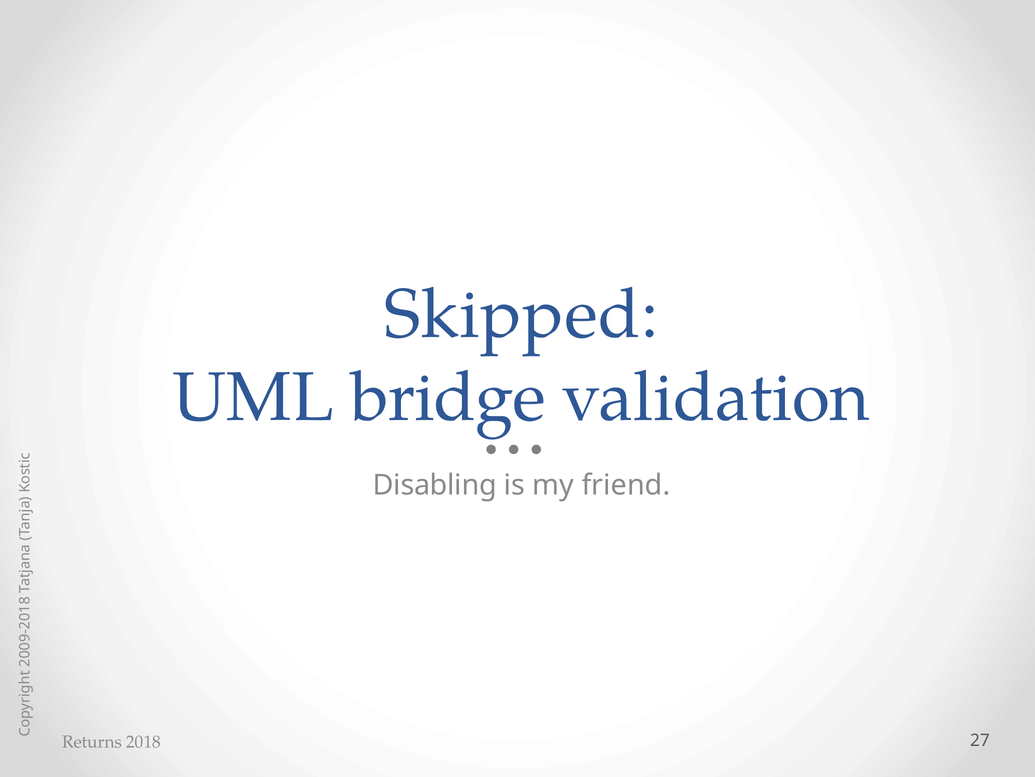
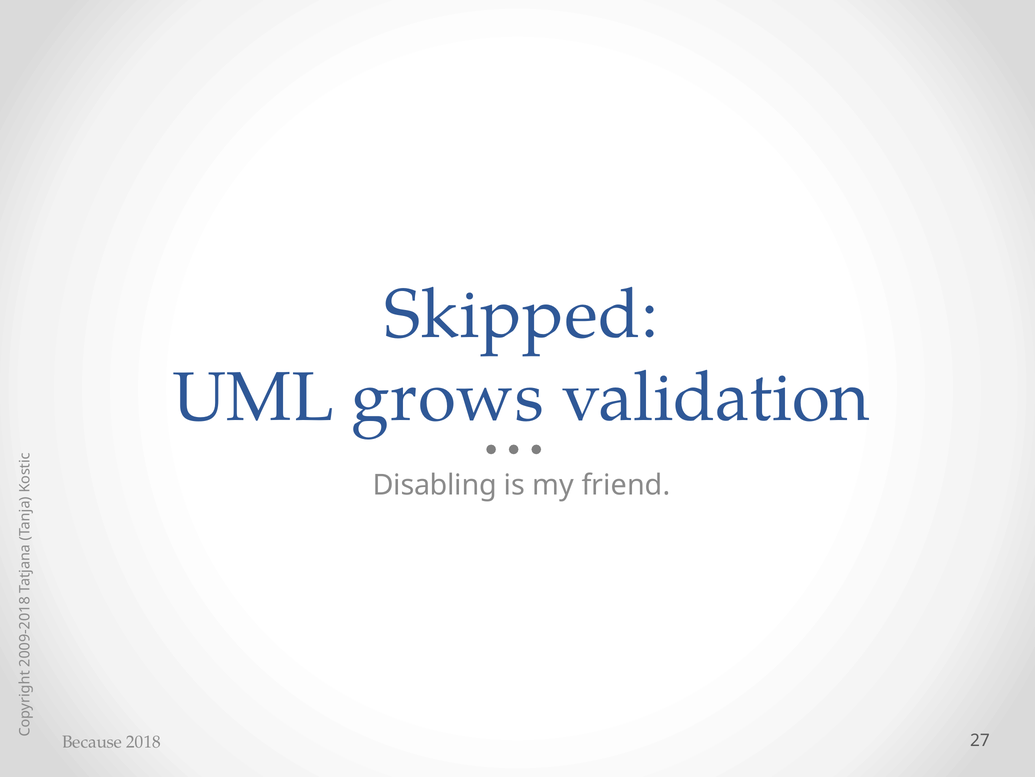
bridge: bridge -> grows
Returns: Returns -> Because
